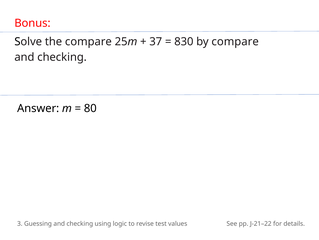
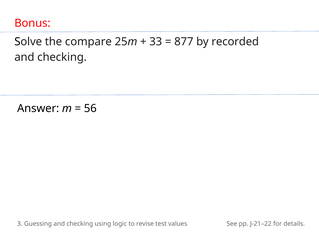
37: 37 -> 33
830: 830 -> 877
by compare: compare -> recorded
80: 80 -> 56
